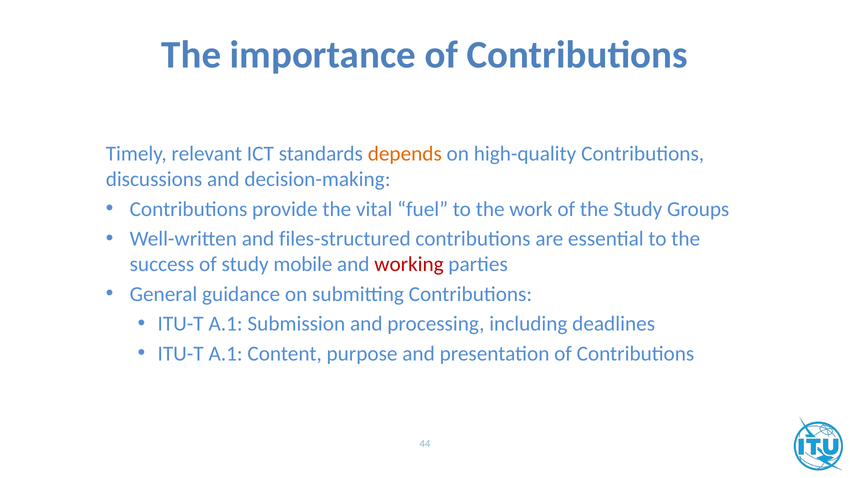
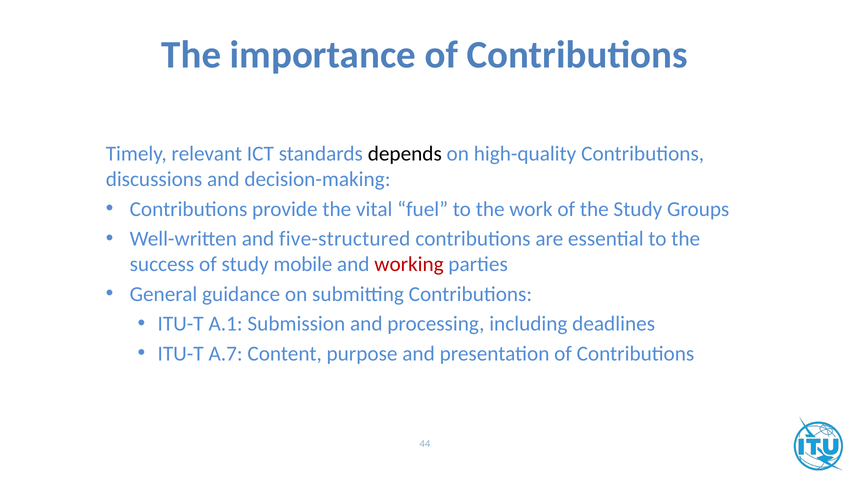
depends colour: orange -> black
files-structured: files-structured -> five-structured
A.1 at (226, 354): A.1 -> A.7
